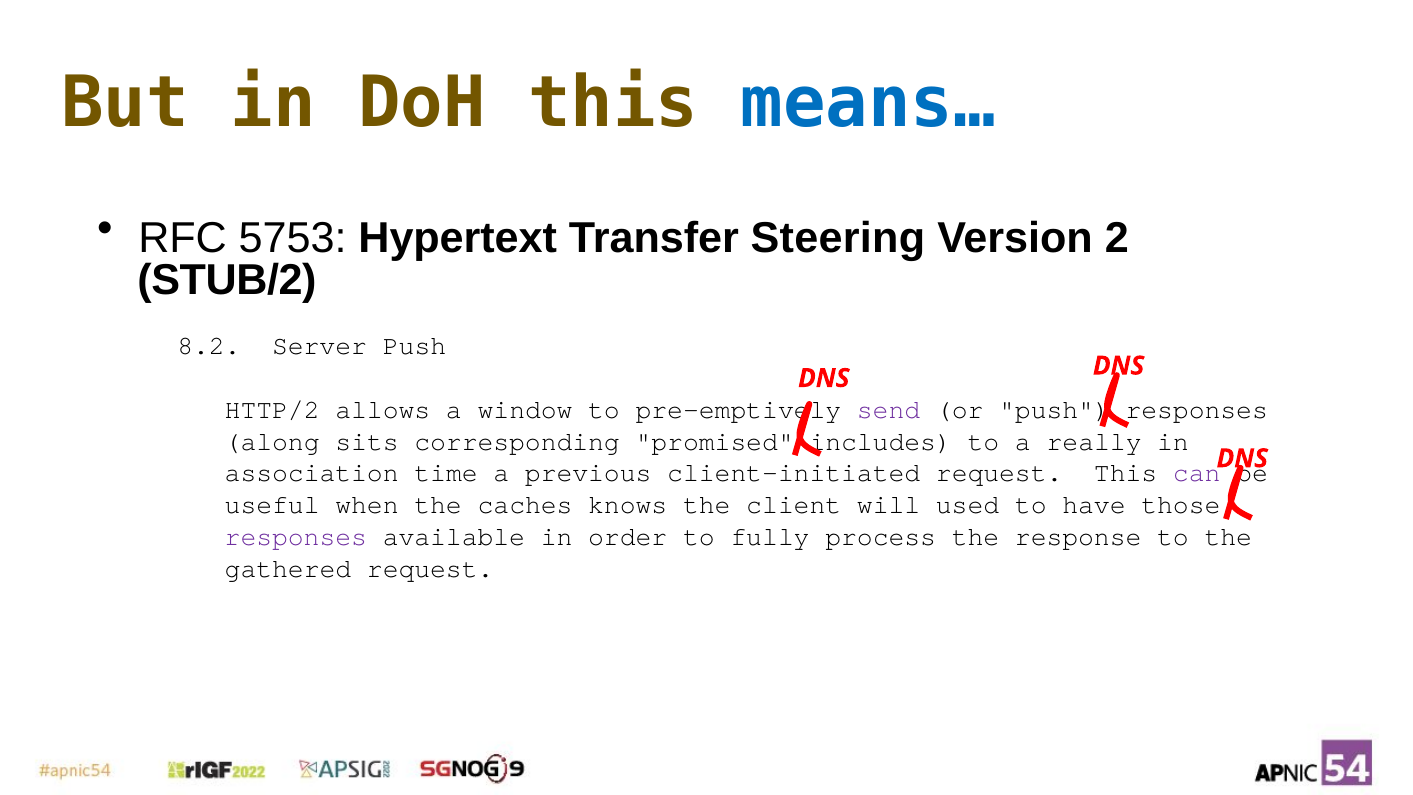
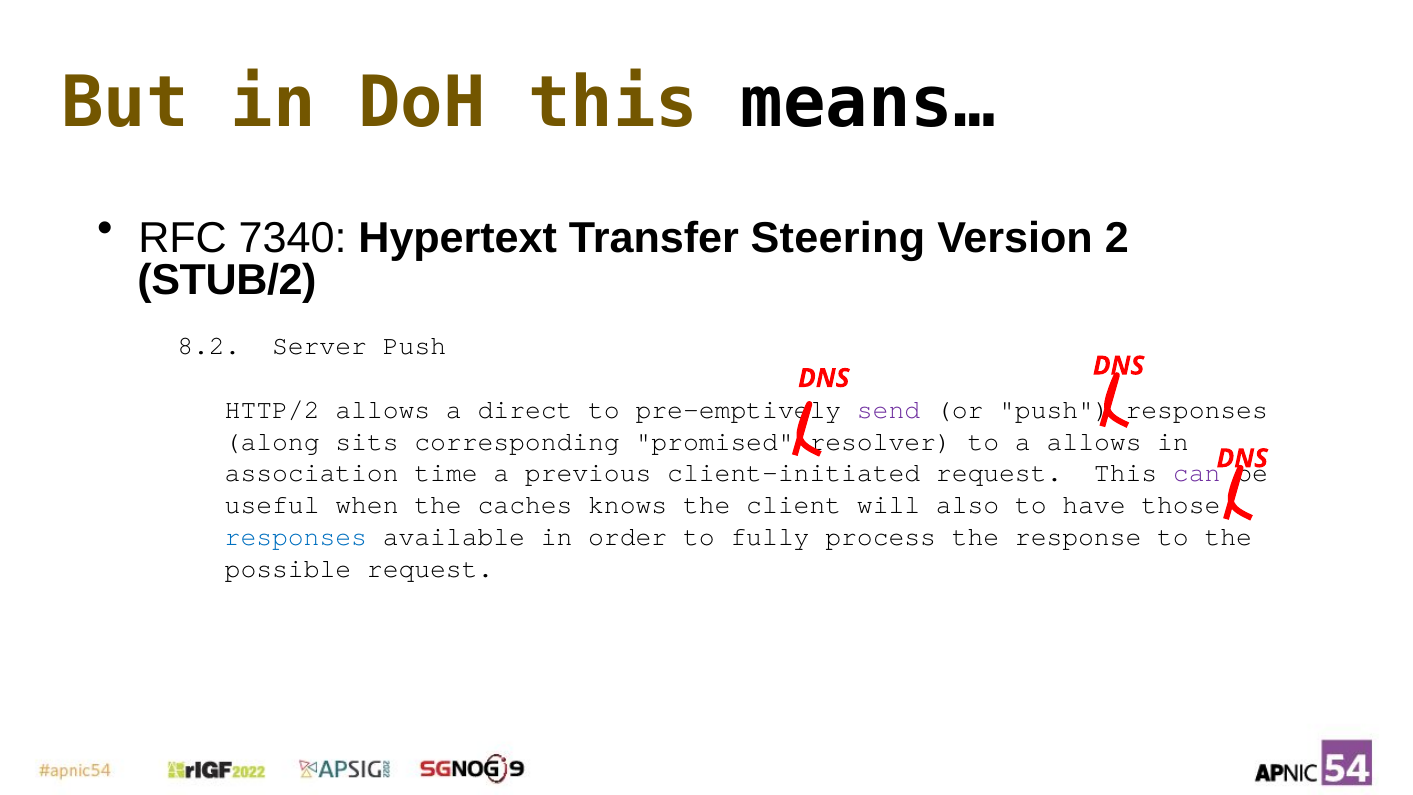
means… colour: blue -> black
5753: 5753 -> 7340
window: window -> direct
includes: includes -> resolver
a really: really -> allows
used: used -> also
responses at (296, 537) colour: purple -> blue
gathered: gathered -> possible
